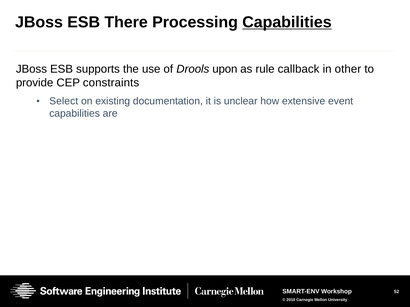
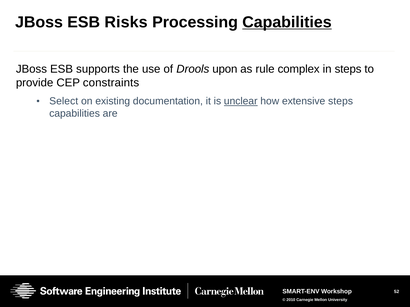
There: There -> Risks
callback: callback -> complex
in other: other -> steps
unclear underline: none -> present
extensive event: event -> steps
